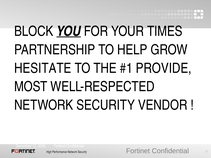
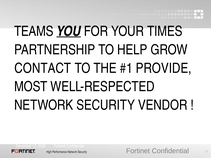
BLOCK: BLOCK -> TEAMS
HESITATE: HESITATE -> CONTACT
